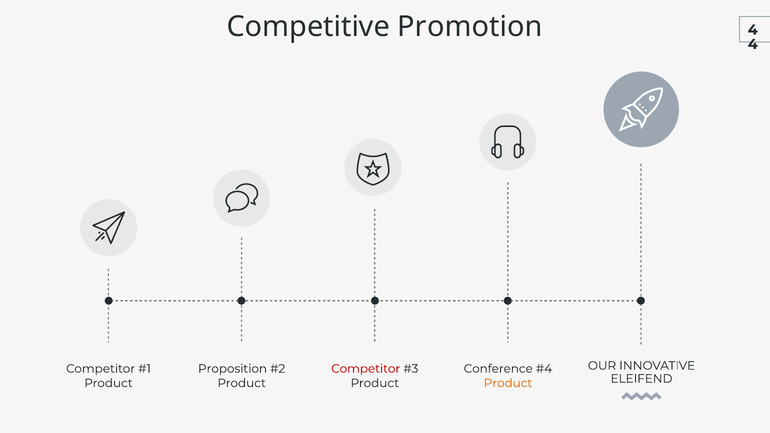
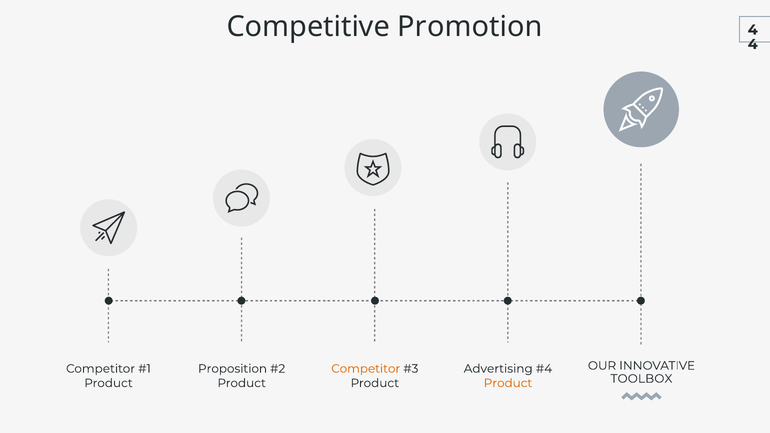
Competitor at (366, 369) colour: red -> orange
Conference: Conference -> Advertising
ELEIFEND: ELEIFEND -> TOOLBOX
